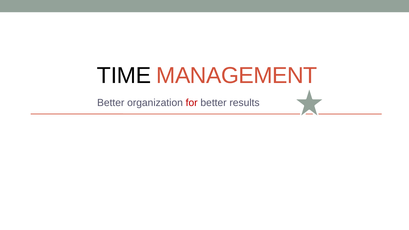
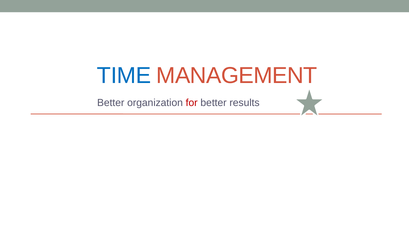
TIME colour: black -> blue
